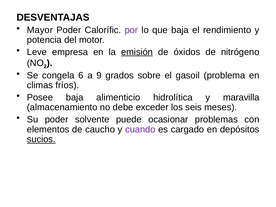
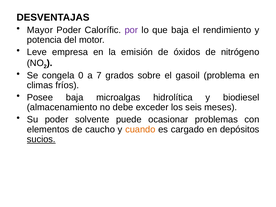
emisión underline: present -> none
6: 6 -> 0
9: 9 -> 7
alimenticio: alimenticio -> microalgas
maravilla: maravilla -> biodiesel
cuando colour: purple -> orange
